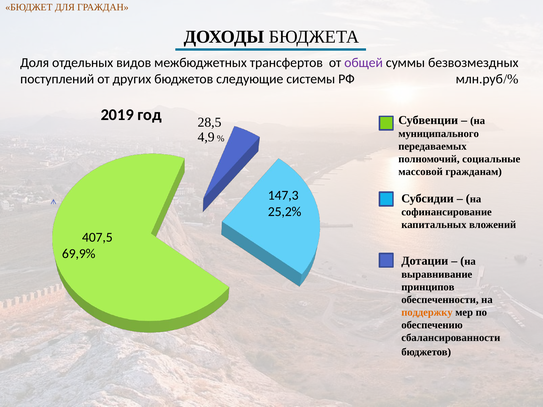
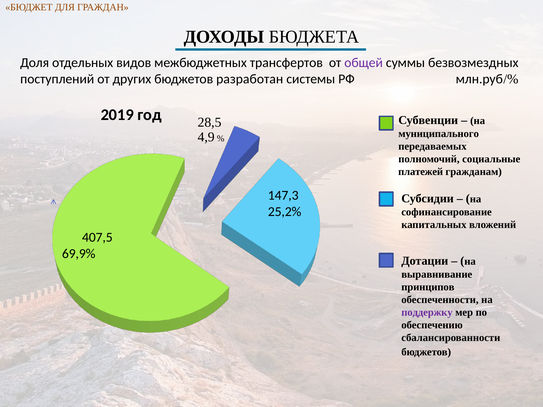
следующие: следующие -> разработан
массовой: массовой -> платежей
поддержку colour: orange -> purple
